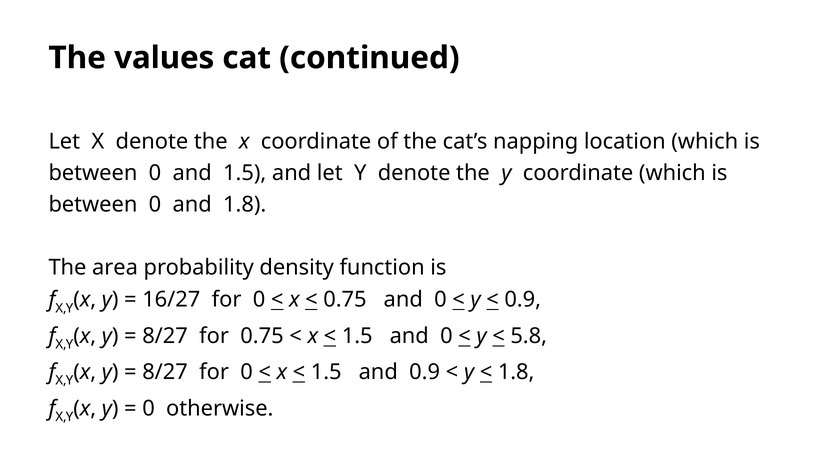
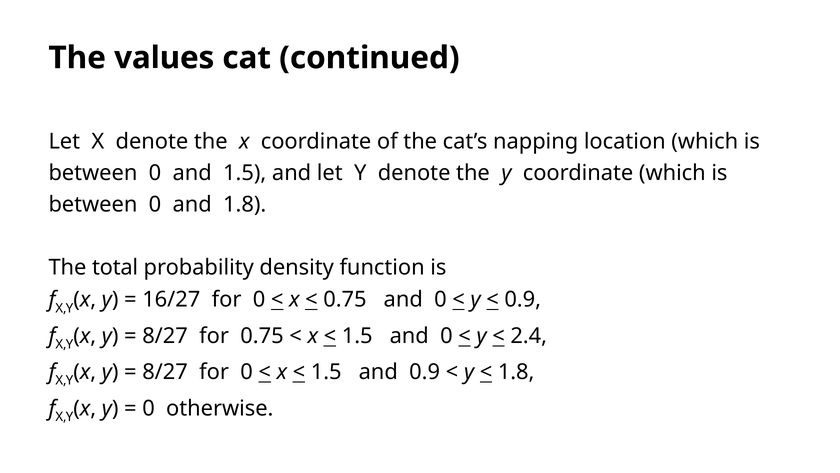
area: area -> total
5.8: 5.8 -> 2.4
